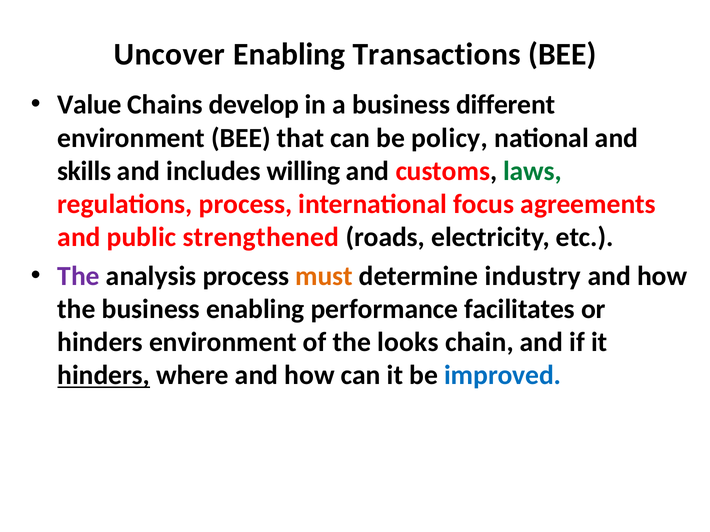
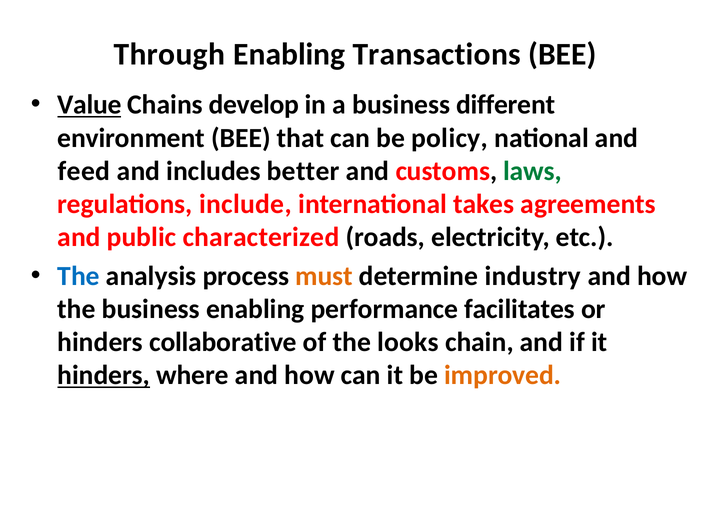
Uncover: Uncover -> Through
Value underline: none -> present
skills: skills -> feed
willing: willing -> better
regulations process: process -> include
focus: focus -> takes
strengthened: strengthened -> characterized
The at (79, 276) colour: purple -> blue
hinders environment: environment -> collaborative
improved colour: blue -> orange
